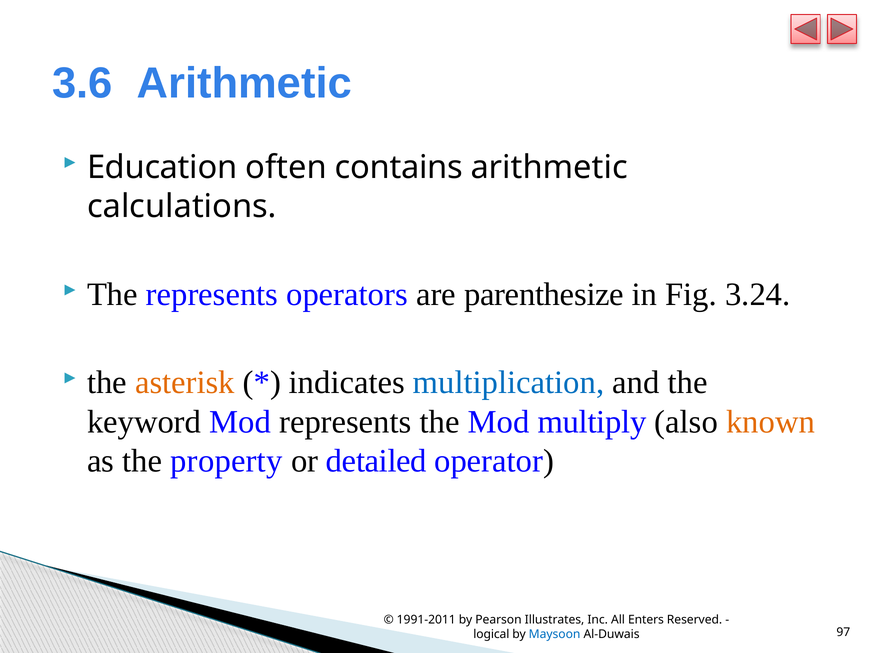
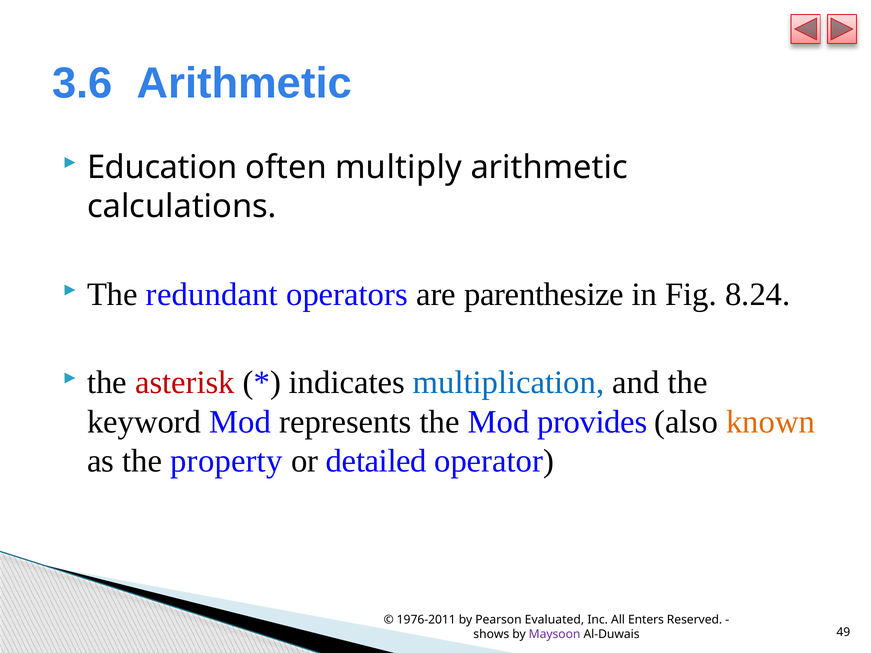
contains: contains -> multiply
The represents: represents -> redundant
3.24: 3.24 -> 8.24
asterisk colour: orange -> red
multiply: multiply -> provides
1991-2011: 1991-2011 -> 1976-2011
Illustrates: Illustrates -> Evaluated
logical: logical -> shows
Maysoon colour: blue -> purple
97: 97 -> 49
